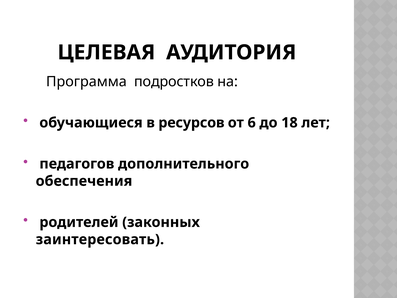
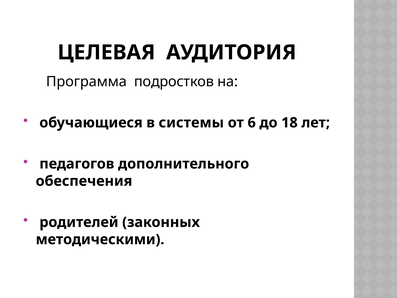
ресурсов: ресурсов -> системы
заинтересовать: заинтересовать -> методическими
